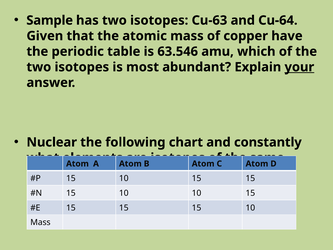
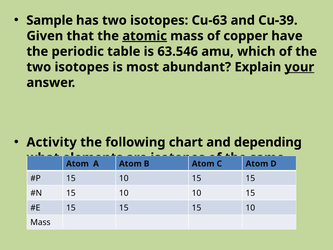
Cu-64: Cu-64 -> Cu-39
atomic underline: none -> present
Nuclear: Nuclear -> Activity
constantly: constantly -> depending
